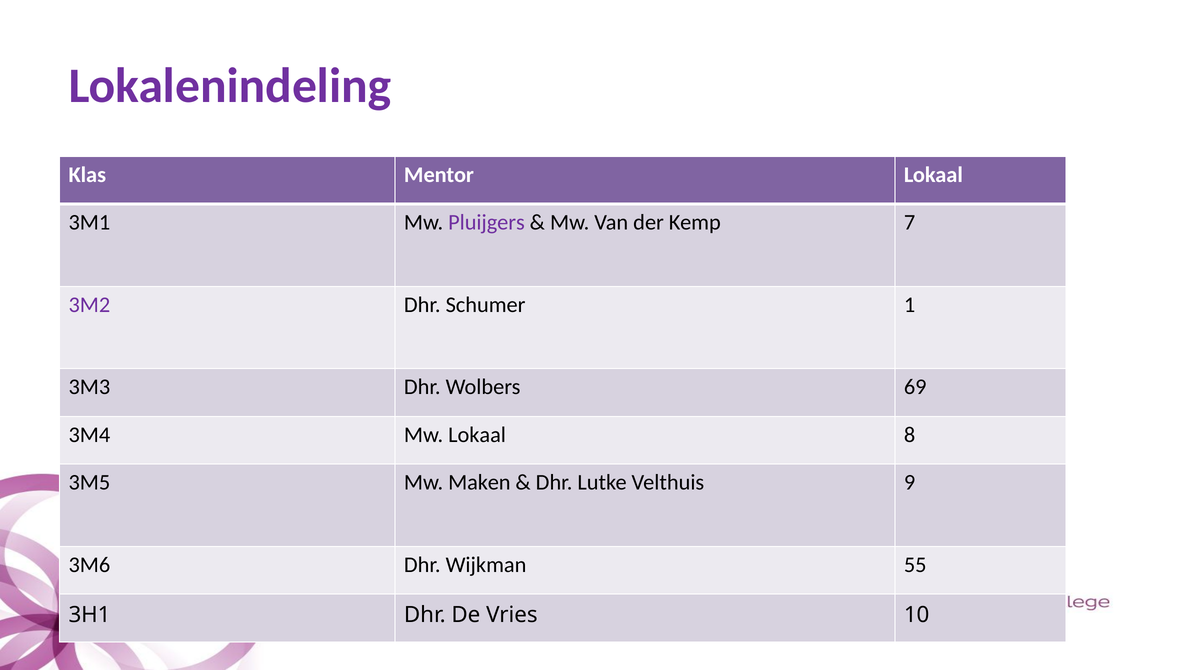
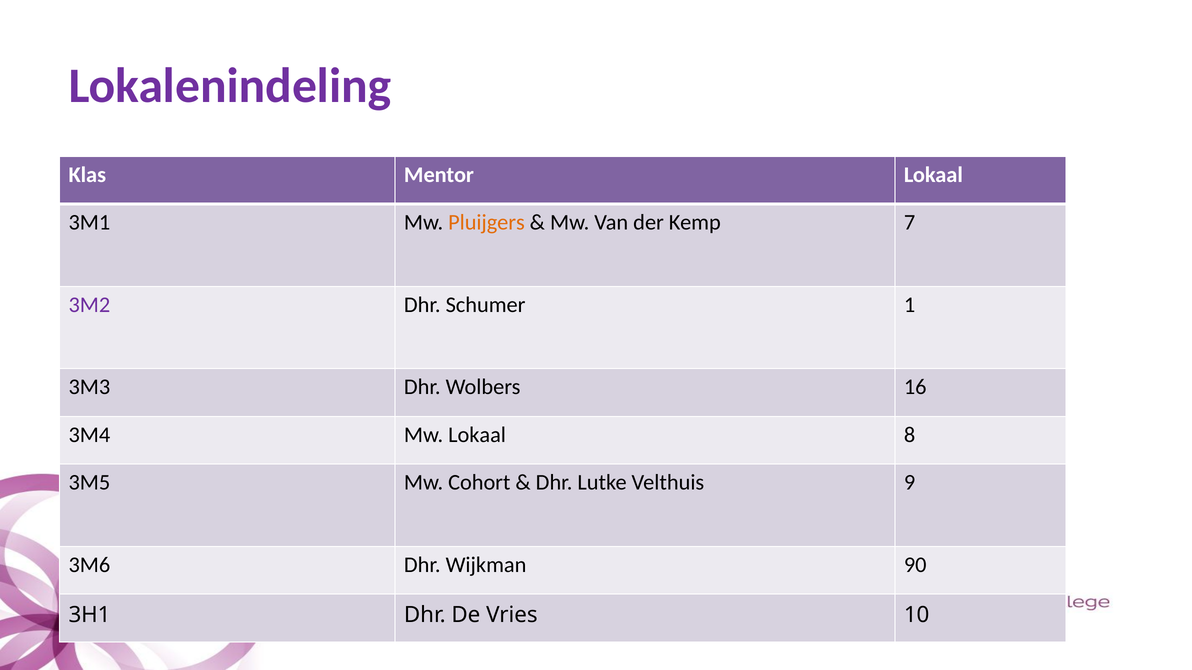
Pluijgers colour: purple -> orange
69: 69 -> 16
Maken: Maken -> Cohort
55: 55 -> 90
